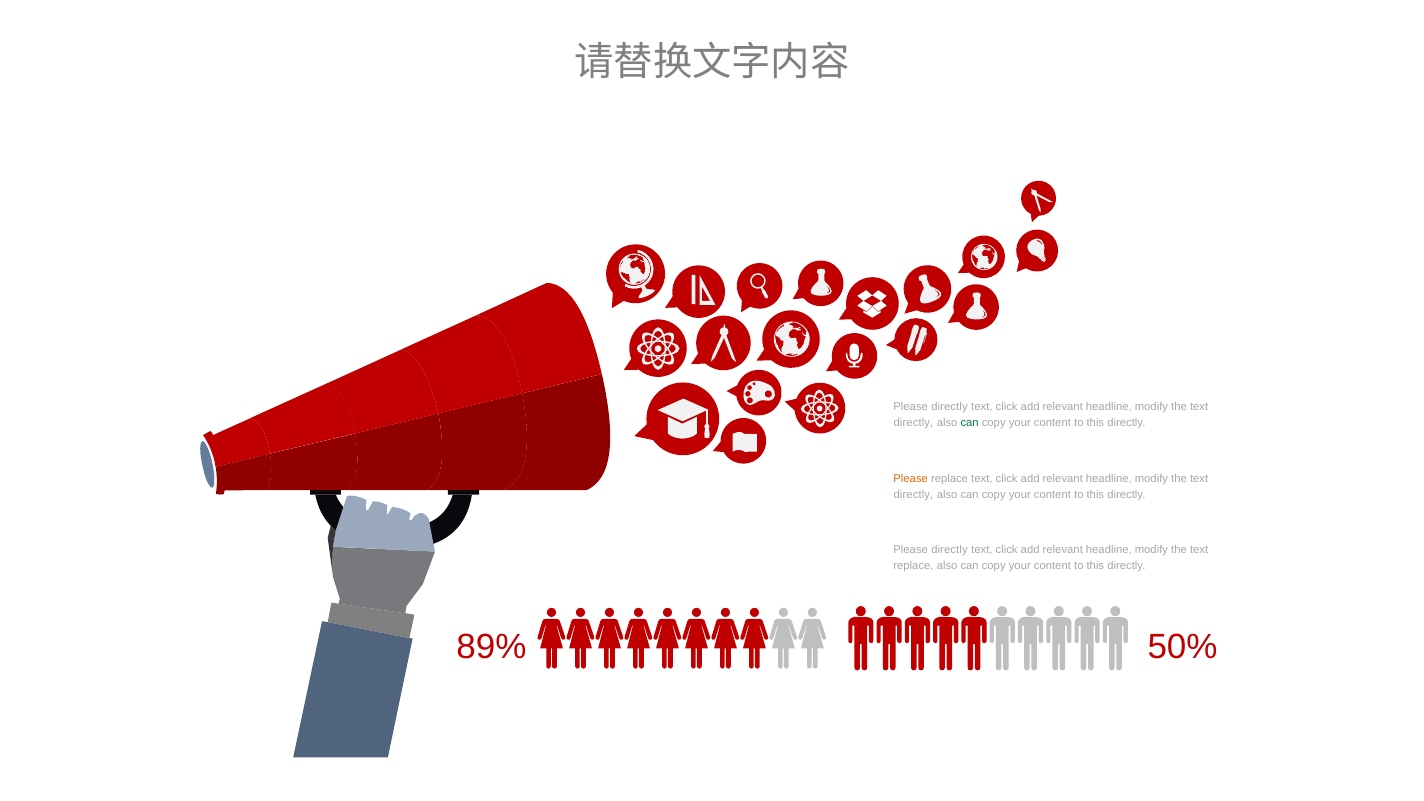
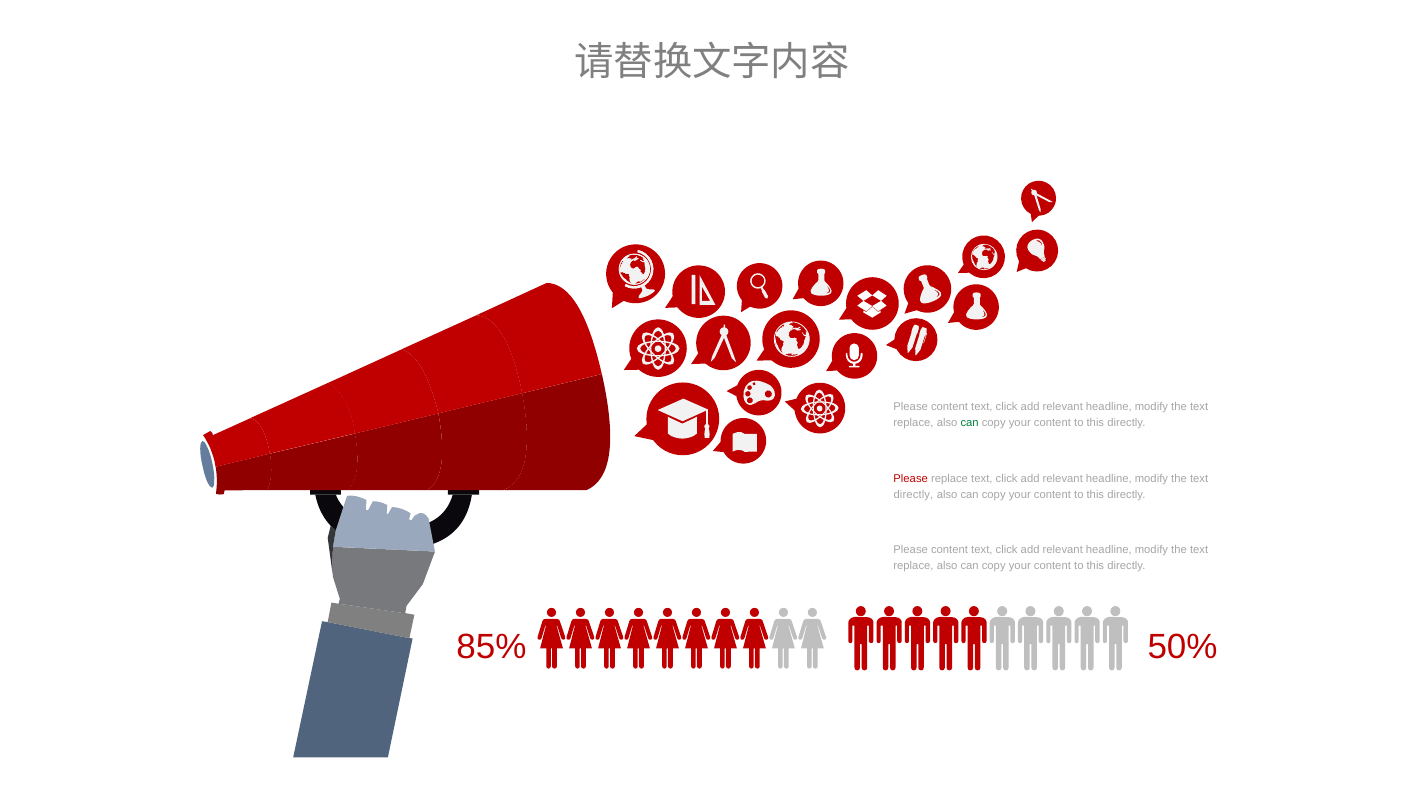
directly at (949, 407): directly -> content
directly at (913, 423): directly -> replace
Please at (911, 478) colour: orange -> red
directly at (949, 550): directly -> content
89%: 89% -> 85%
